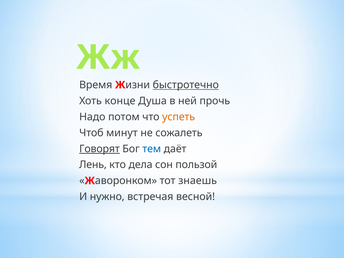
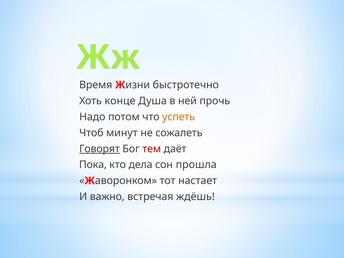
быстротечно underline: present -> none
тем colour: blue -> red
Лень: Лень -> Пока
пользой: пользой -> прошла
знаешь: знаешь -> настает
нужно: нужно -> важно
весной: весной -> ждёшь
